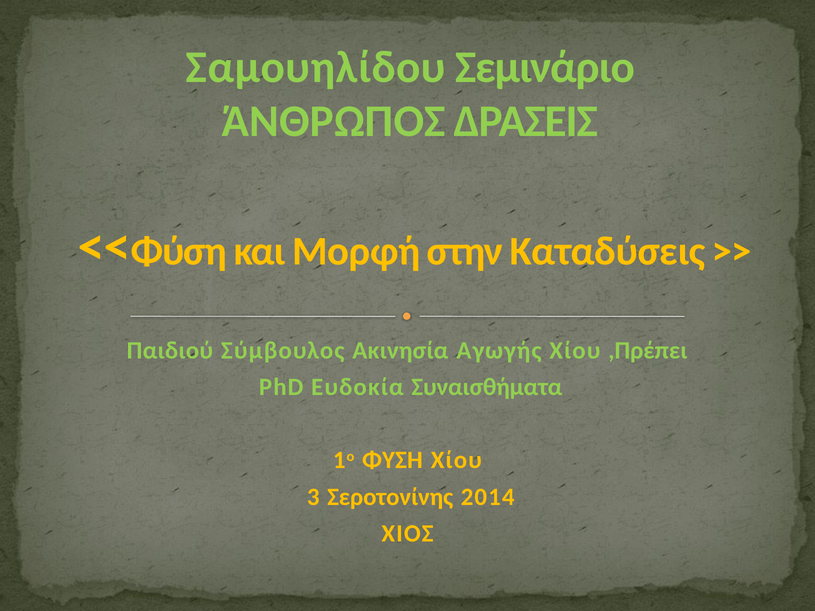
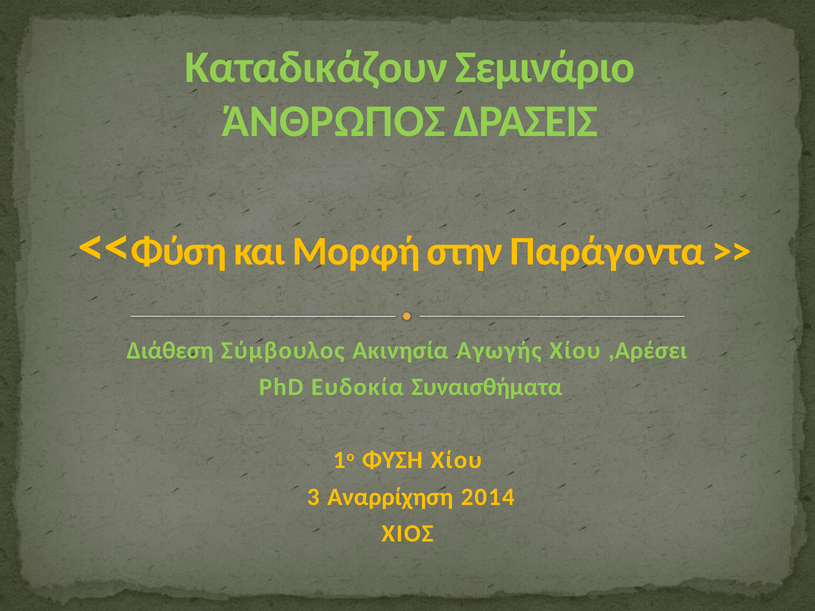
Σαμουηλίδου: Σαμουηλίδου -> Καταδικάζουν
Καταδύσεις: Καταδύσεις -> Παράγοντα
Παιδιού: Παιδιού -> Διάθεση
,Πρέπει: ,Πρέπει -> ,Αρέσει
Σεροτονίνης: Σεροτονίνης -> Αναρρίχηση
